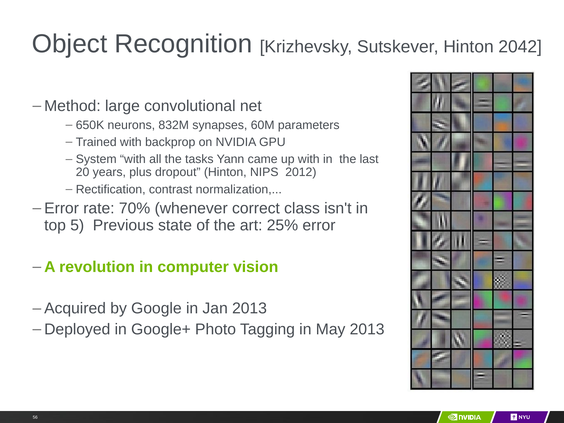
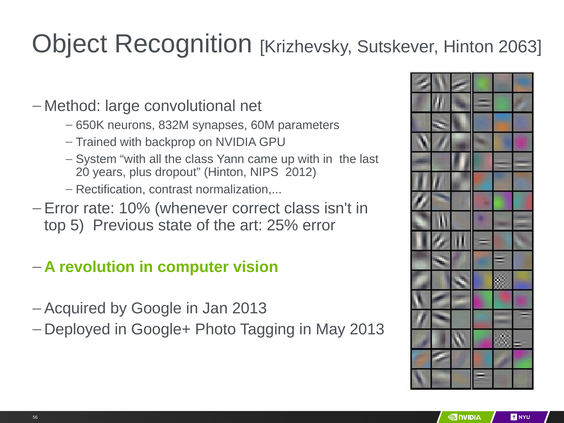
2042: 2042 -> 2063
the tasks: tasks -> class
70%: 70% -> 10%
